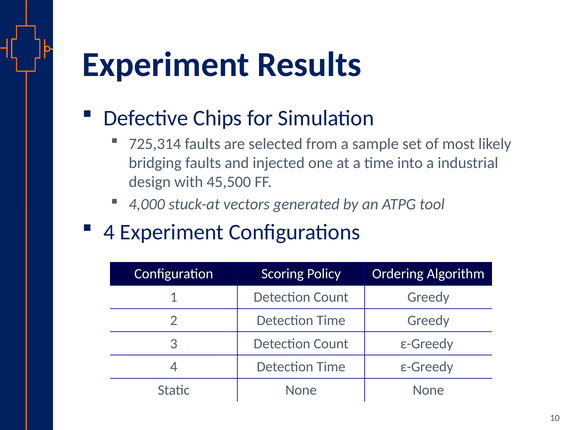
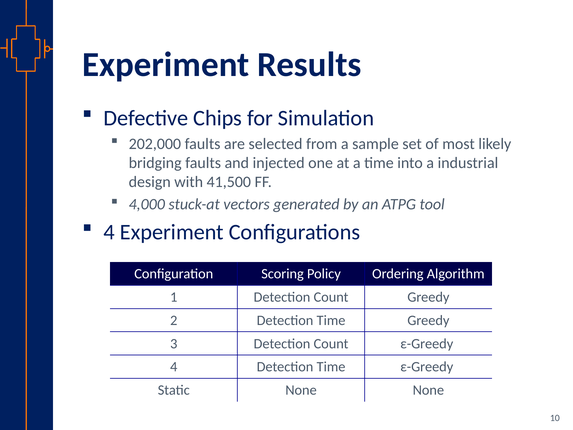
725,314: 725,314 -> 202,000
45,500: 45,500 -> 41,500
